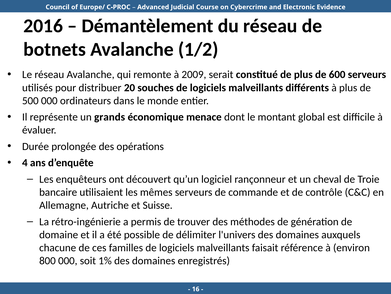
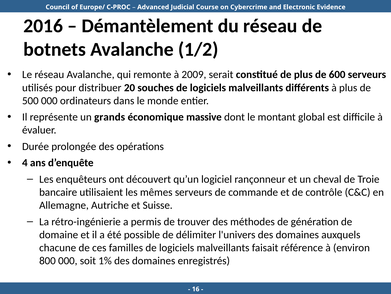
menace: menace -> massive
